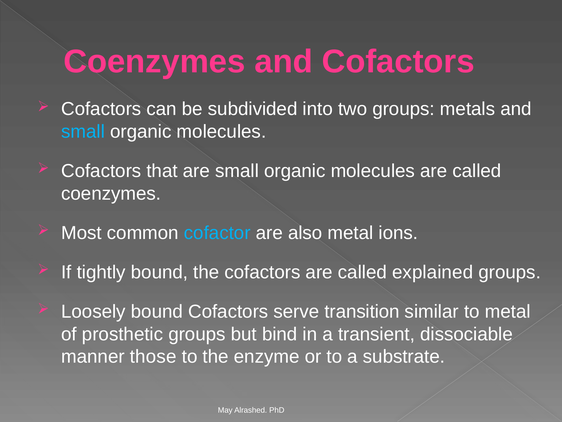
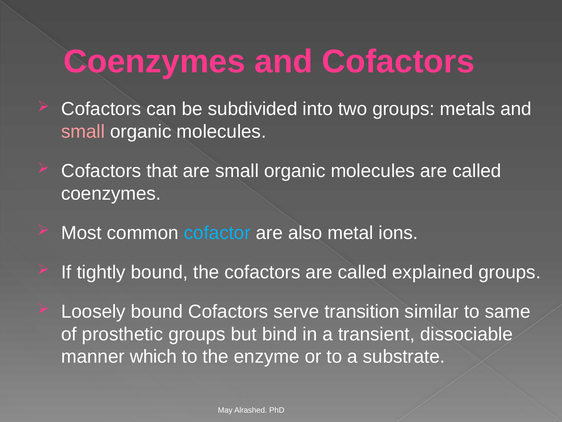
small at (83, 131) colour: light blue -> pink
to metal: metal -> same
those: those -> which
